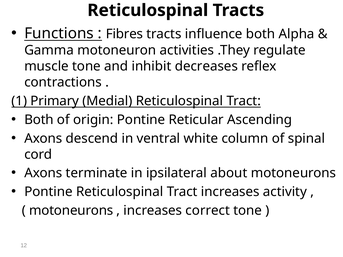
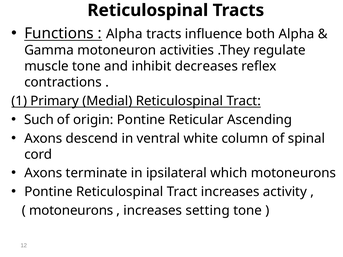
Fibres at (124, 34): Fibres -> Alpha
Both at (39, 120): Both -> Such
about: about -> which
correct: correct -> setting
